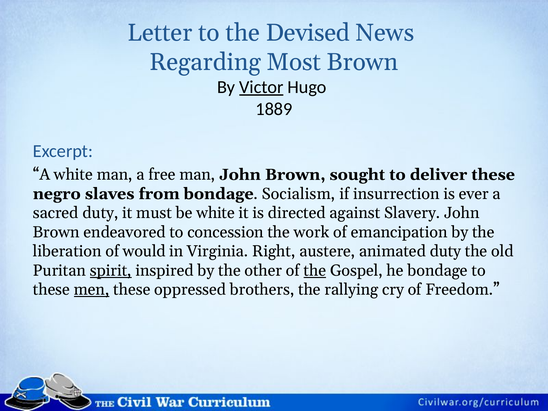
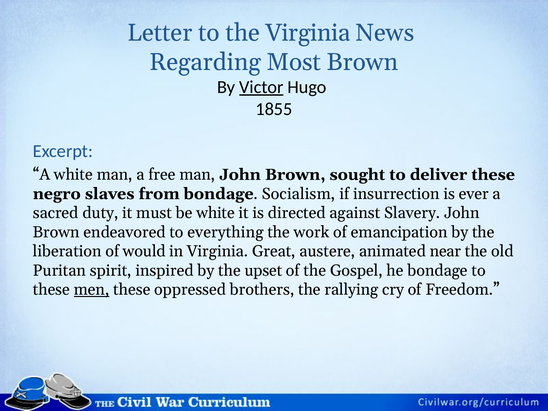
the Devised: Devised -> Virginia
1889: 1889 -> 1855
concession: concession -> everything
Right: Right -> Great
animated duty: duty -> near
spirit underline: present -> none
other: other -> upset
the at (315, 271) underline: present -> none
